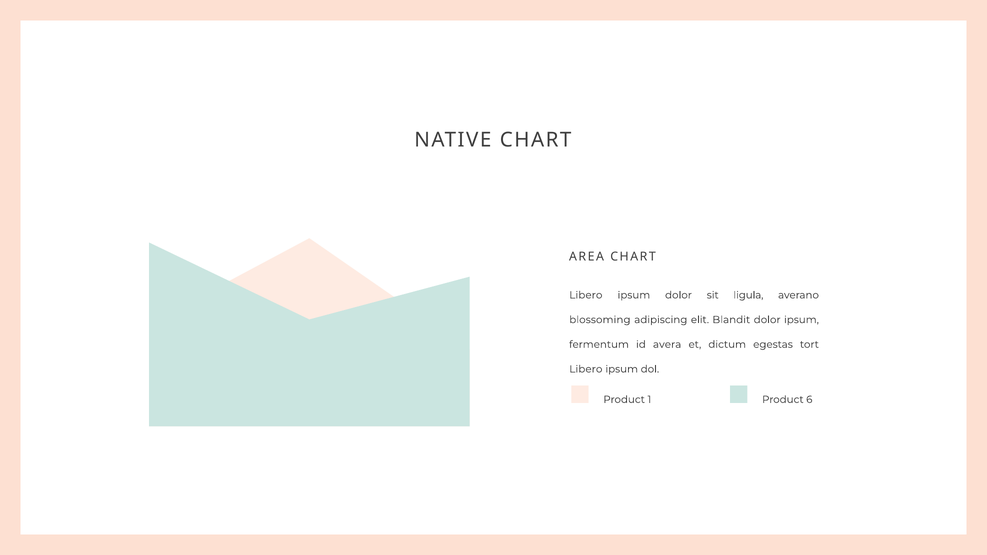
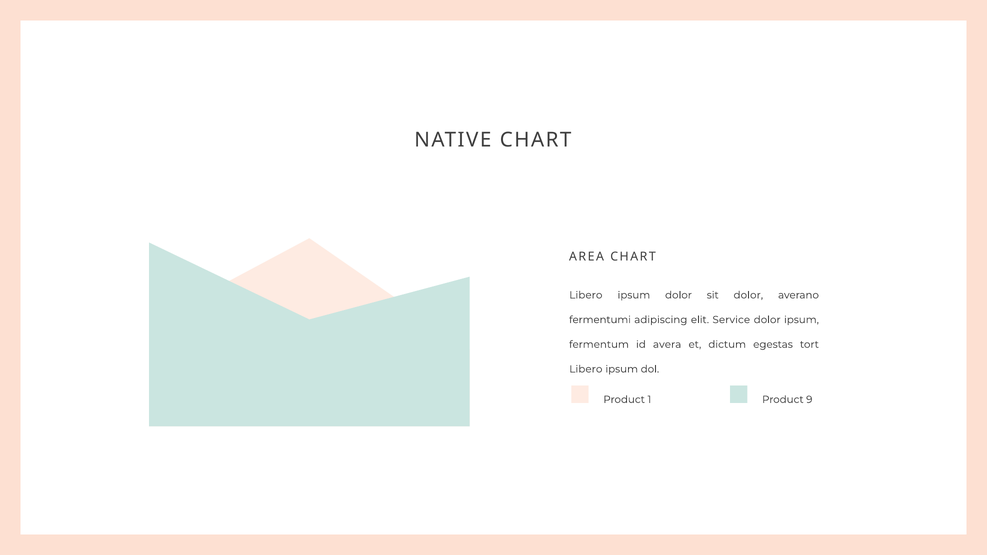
sit ligula: ligula -> dolor
blossoming: blossoming -> fermentumi
Blandit: Blandit -> Service
6: 6 -> 9
